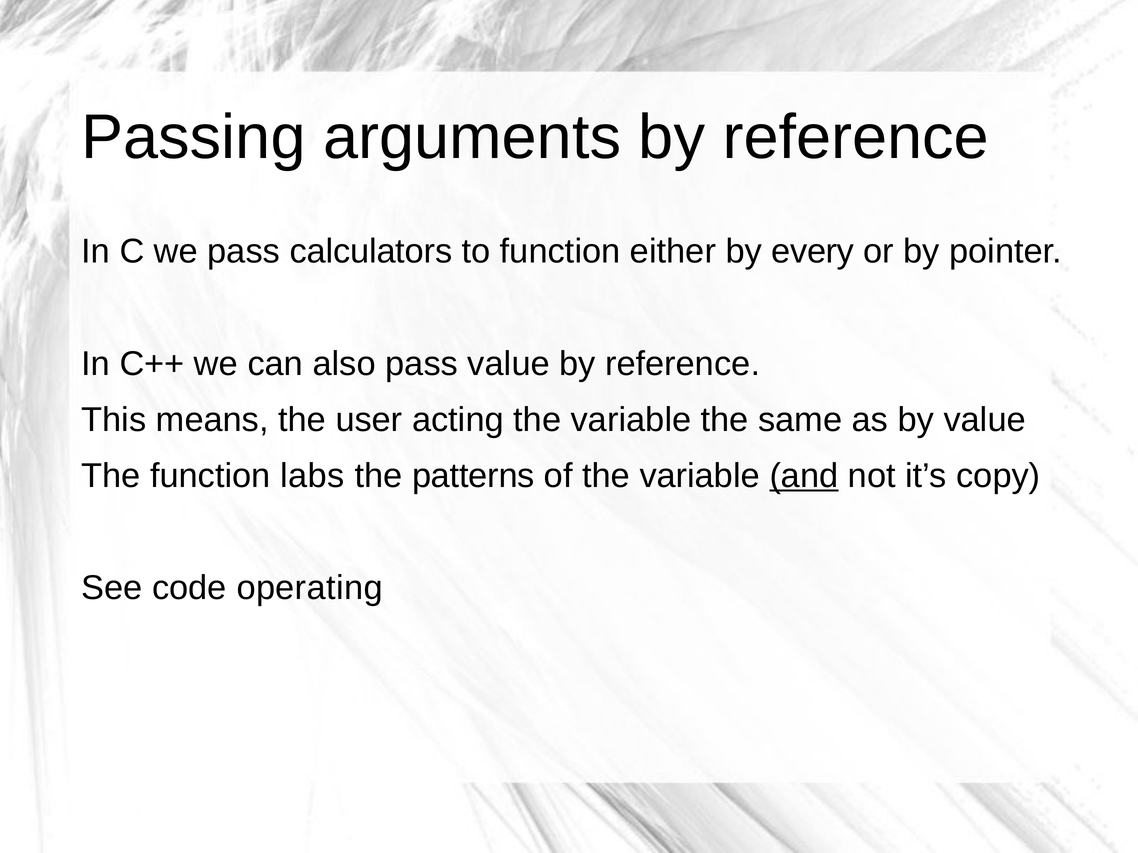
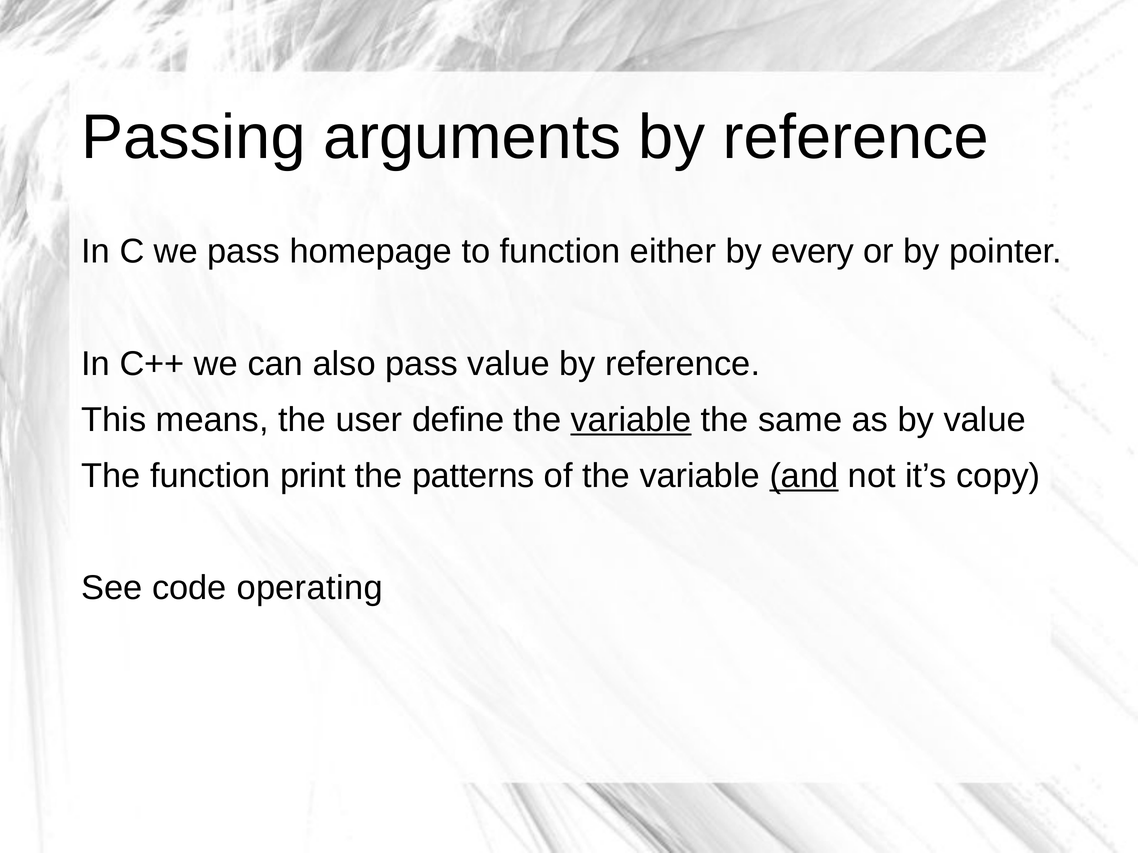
calculators: calculators -> homepage
acting: acting -> define
variable at (631, 420) underline: none -> present
labs: labs -> print
